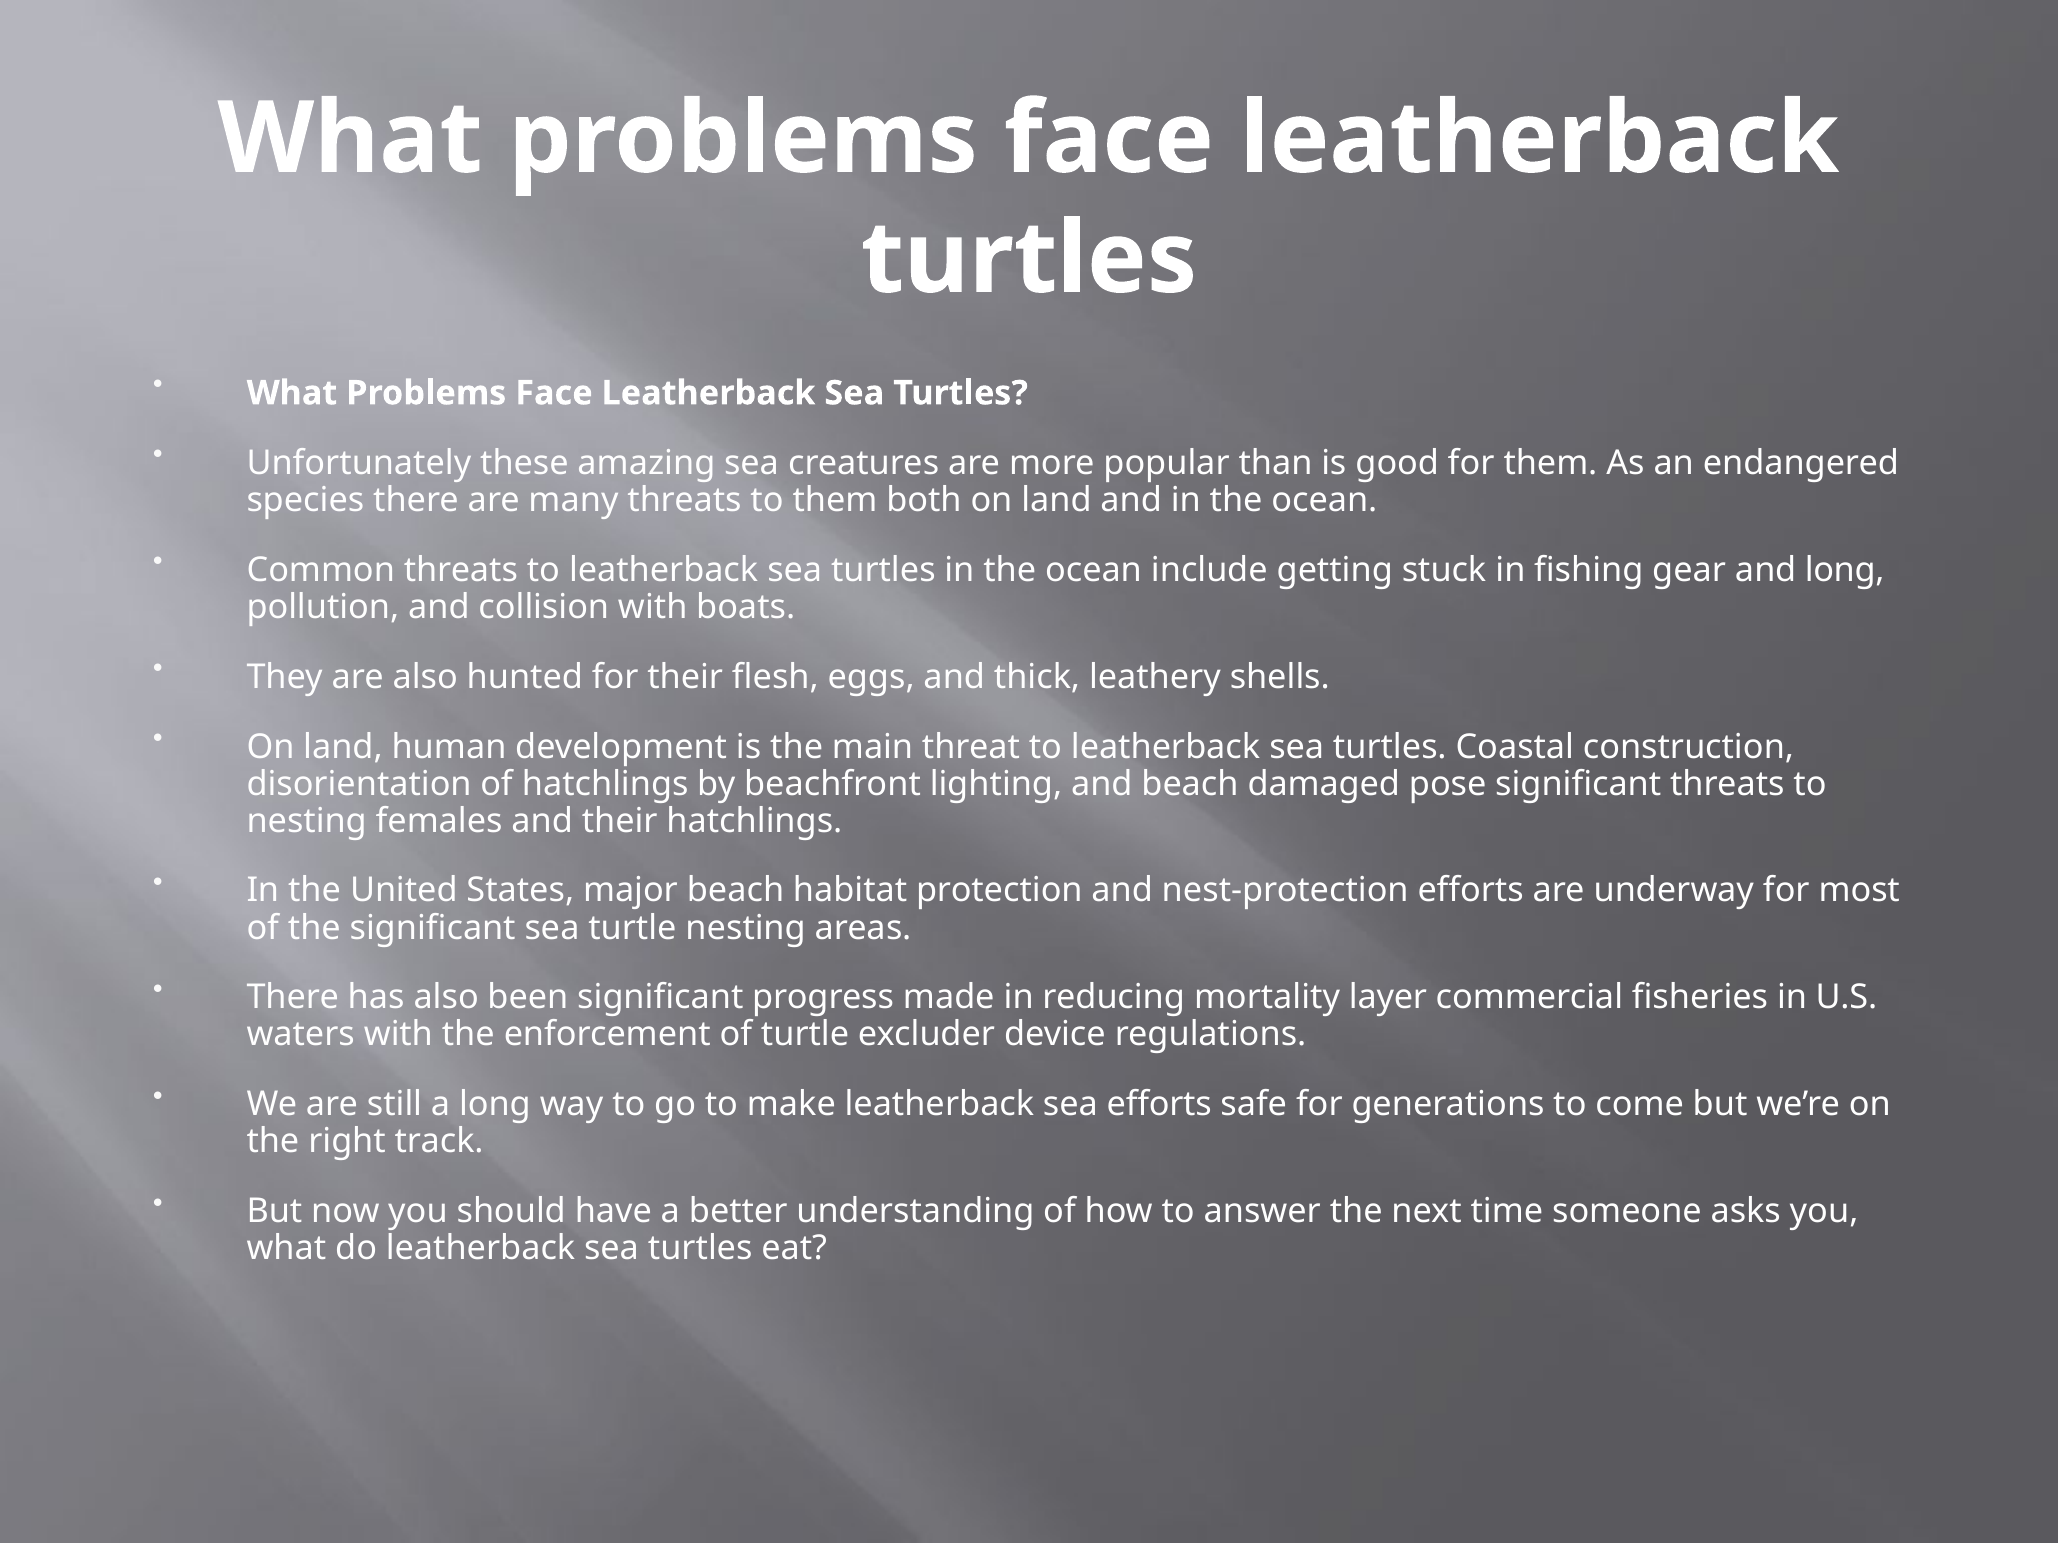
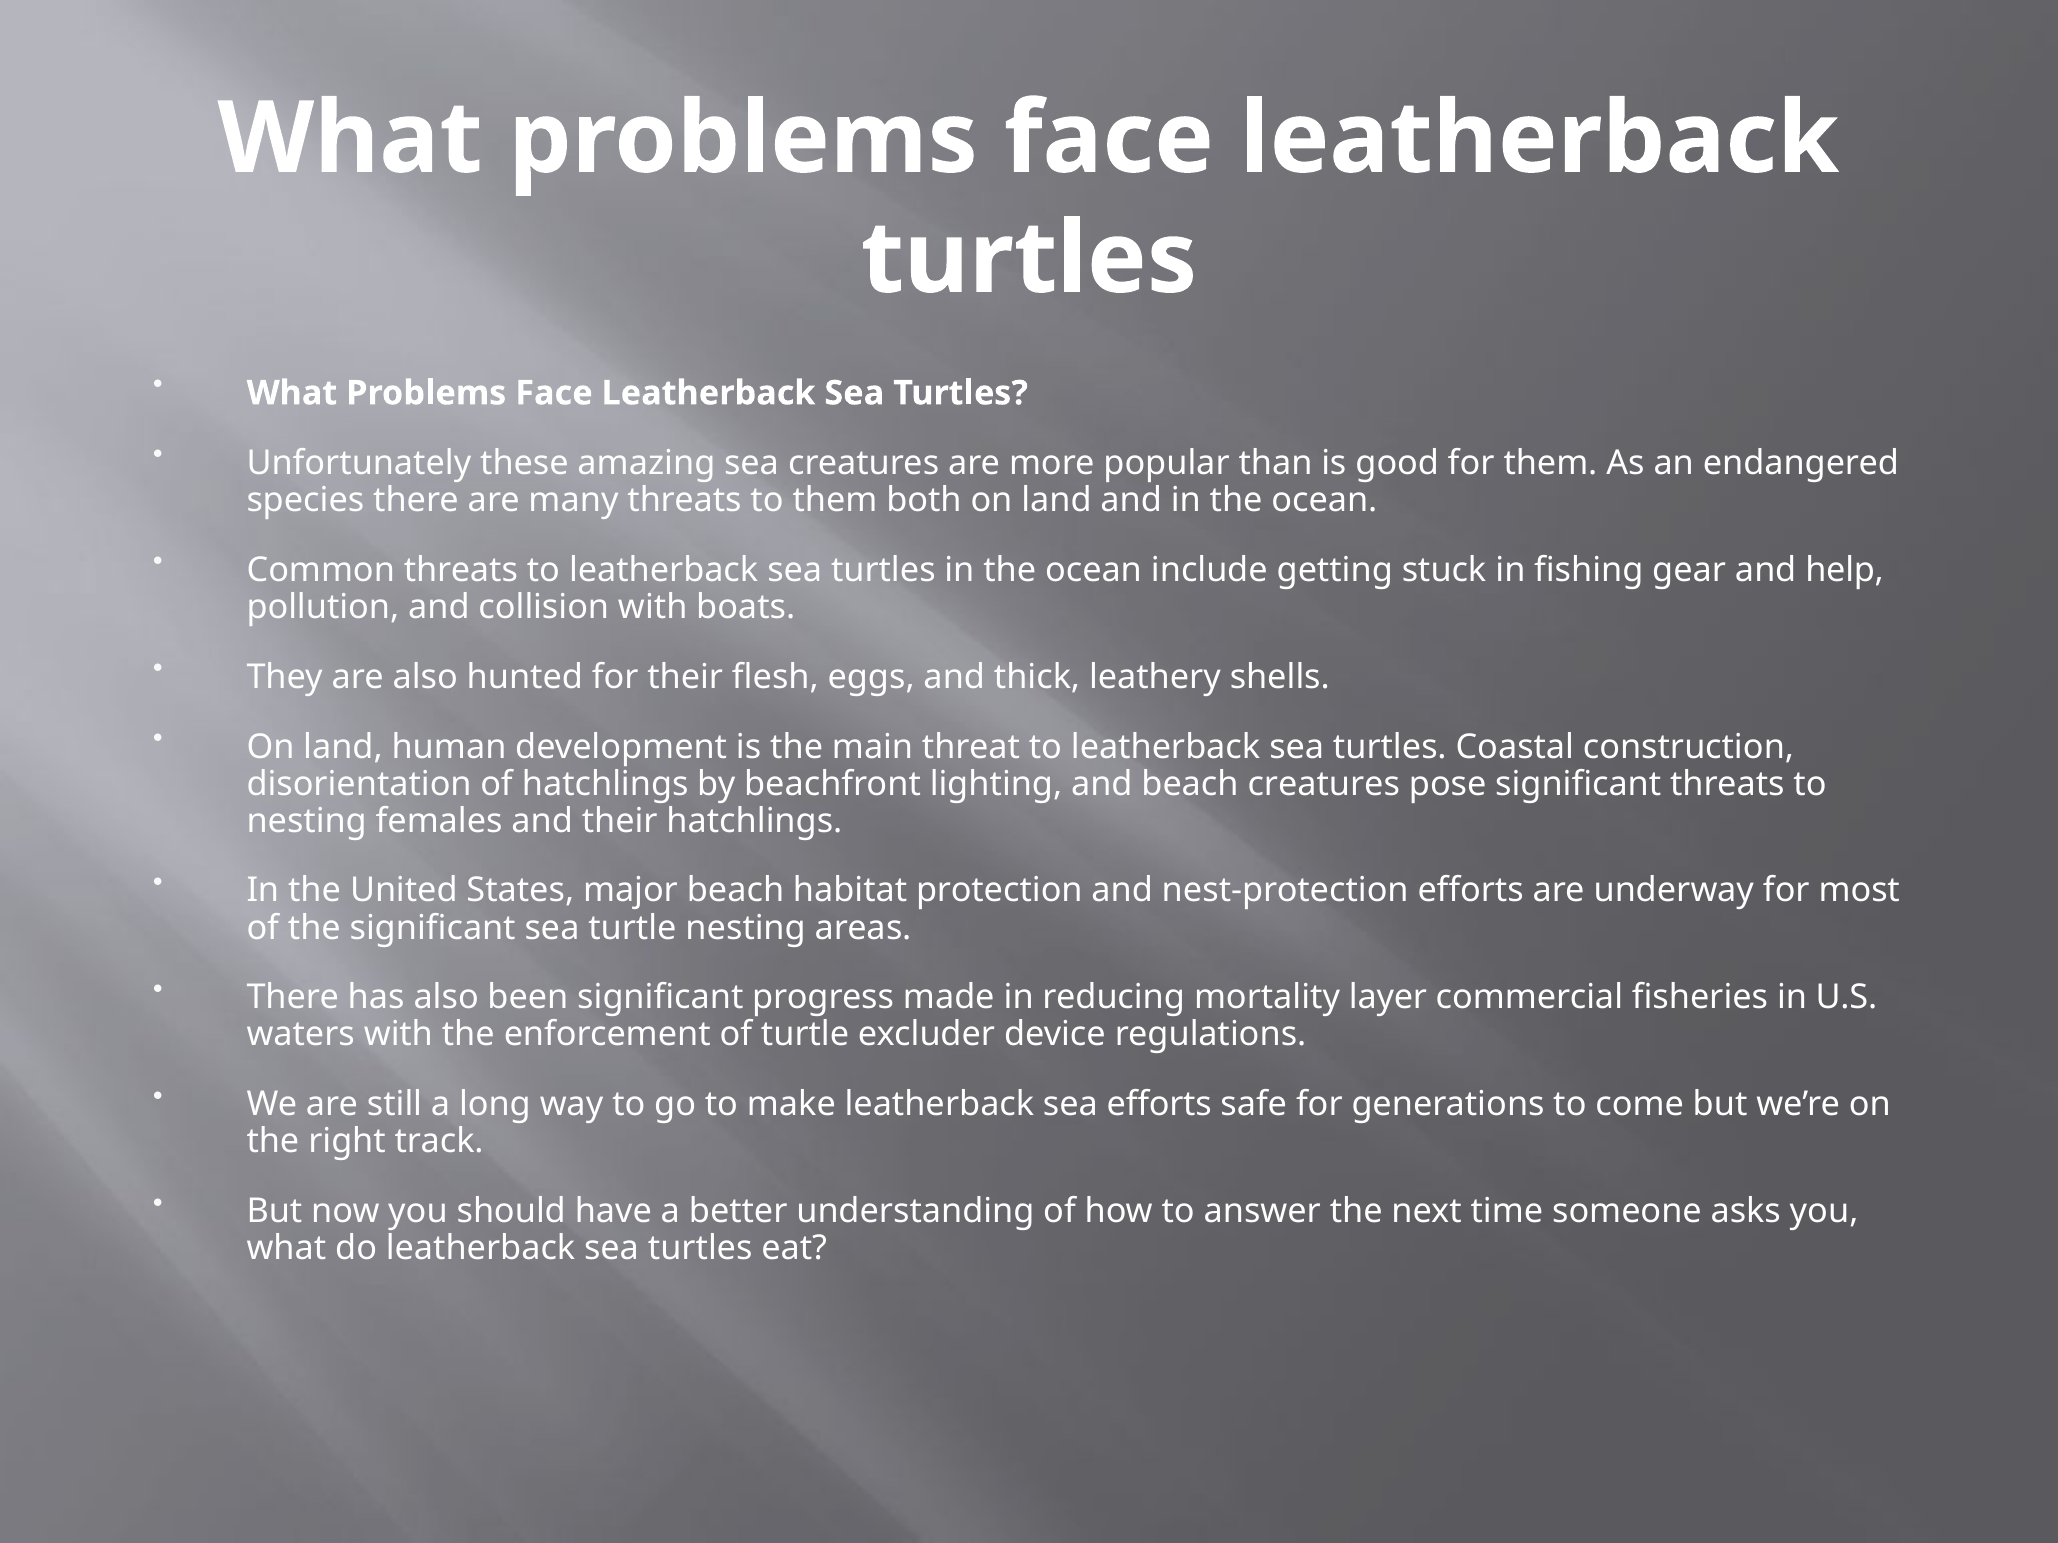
and long: long -> help
beach damaged: damaged -> creatures
